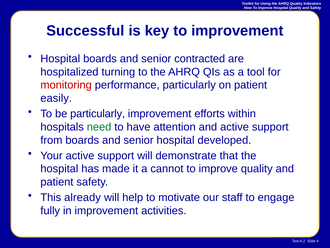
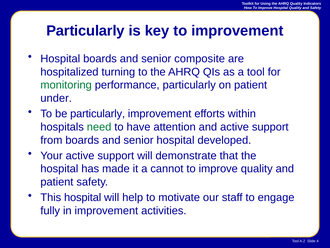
Successful at (85, 31): Successful -> Particularly
contracted: contracted -> composite
monitoring colour: red -> green
easily: easily -> under
This already: already -> hospital
